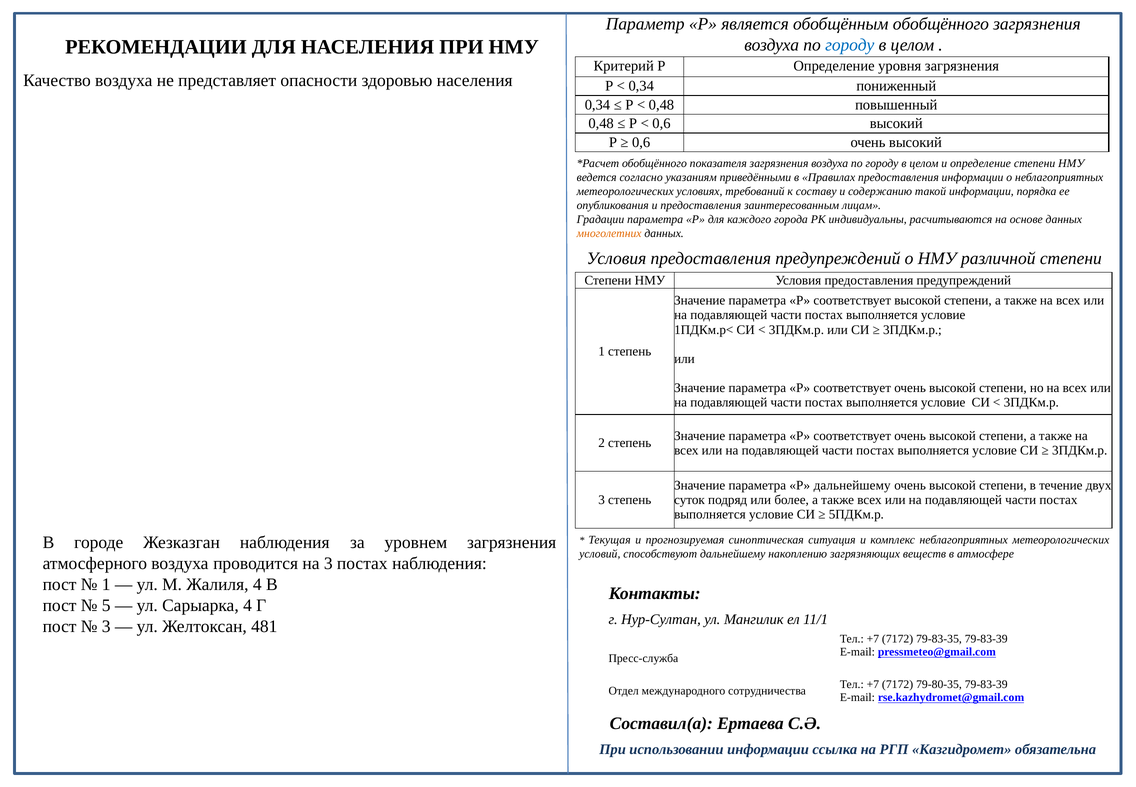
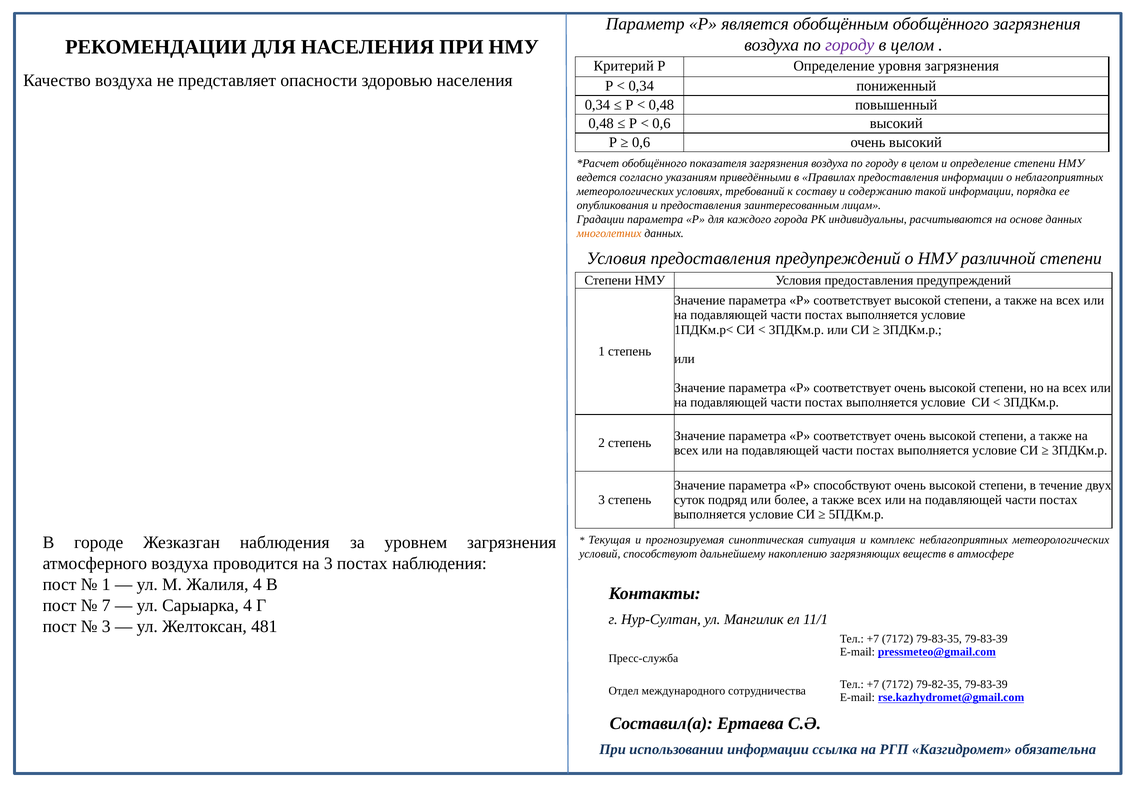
городу at (850, 45) colour: blue -> purple
Р дальнейшему: дальнейшему -> способствуют
5: 5 -> 7
79-80-35: 79-80-35 -> 79-82-35
